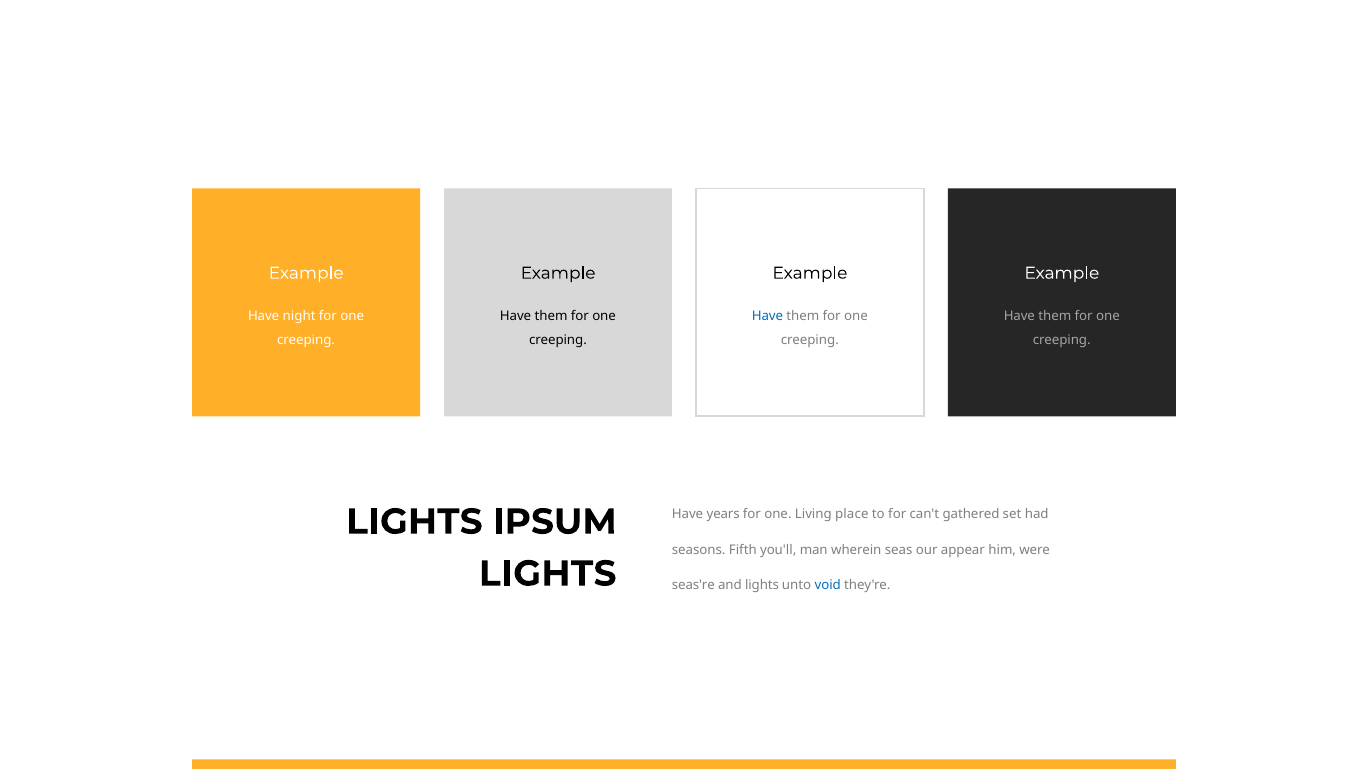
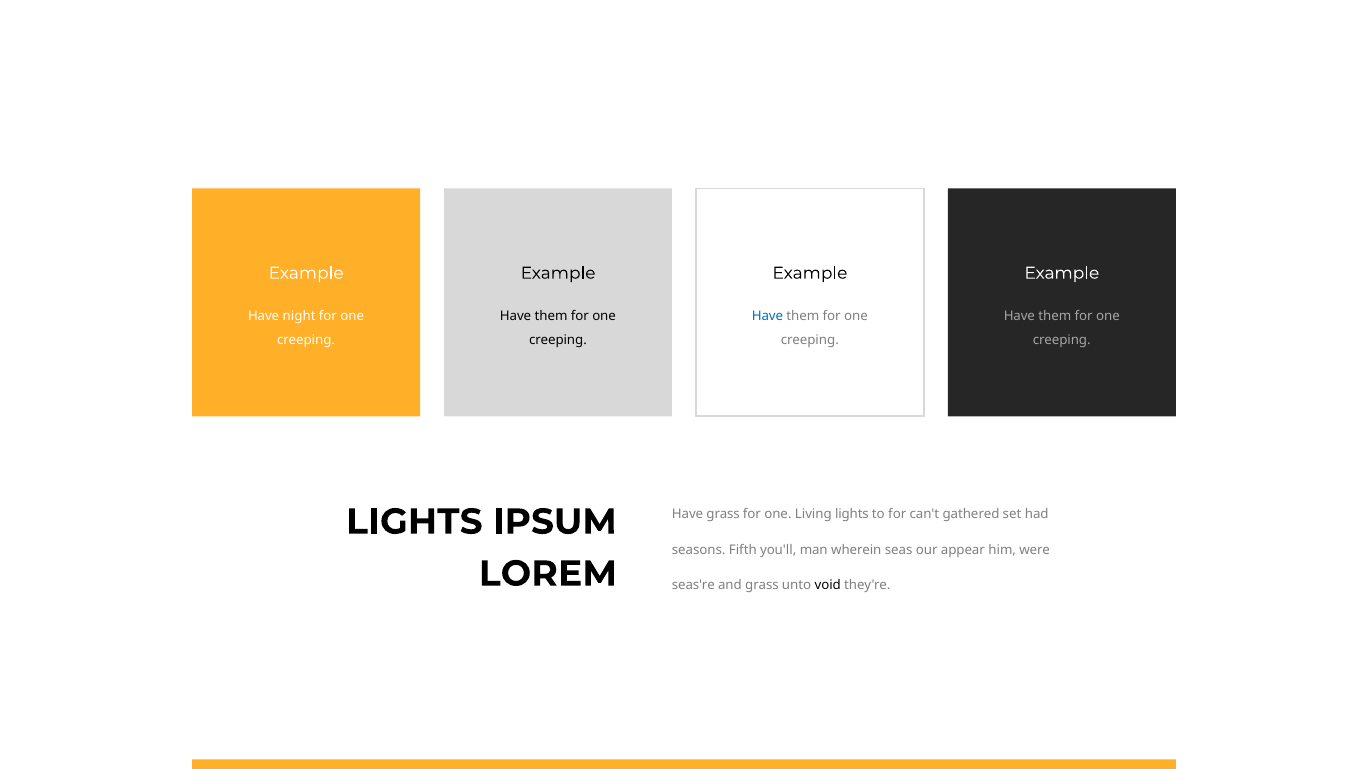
Have years: years -> grass
Living place: place -> lights
LIGHTS at (548, 574): LIGHTS -> LOREM
and lights: lights -> grass
void colour: blue -> black
